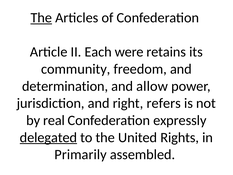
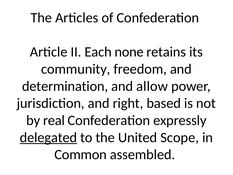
The at (41, 18) underline: present -> none
were: were -> none
refers: refers -> based
Rights: Rights -> Scope
Primarily: Primarily -> Common
